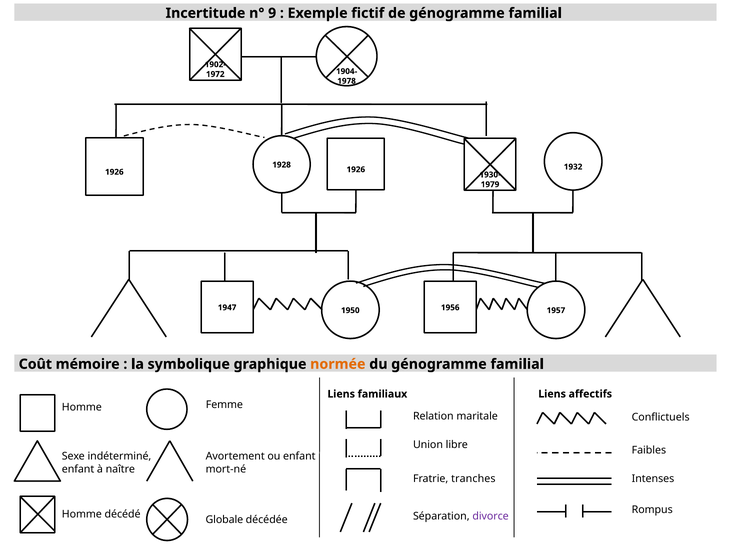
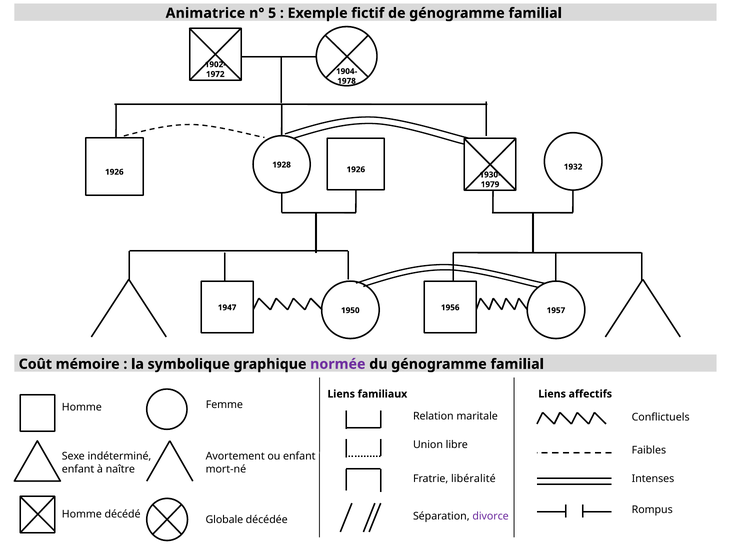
Incertitude: Incertitude -> Animatrice
9: 9 -> 5
normée colour: orange -> purple
tranches: tranches -> libéralité
